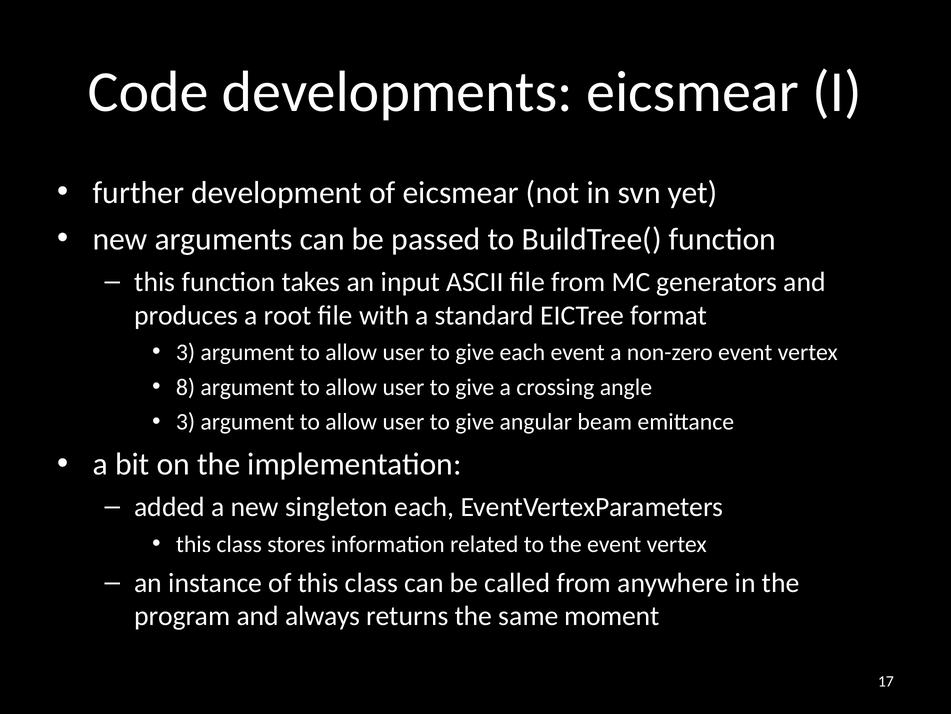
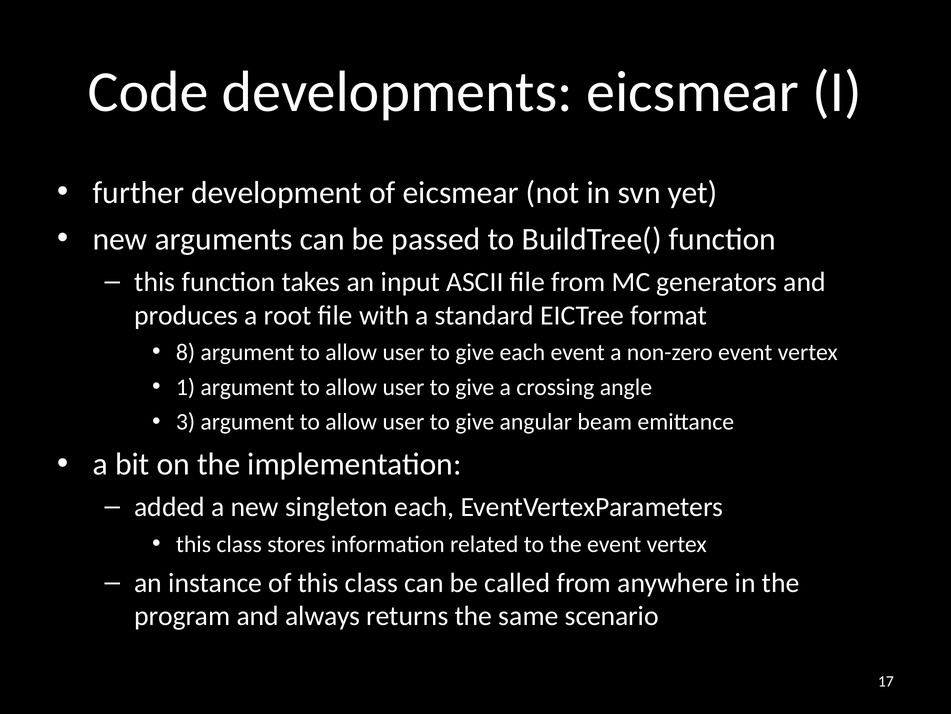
3 at (186, 352): 3 -> 8
8: 8 -> 1
moment: moment -> scenario
